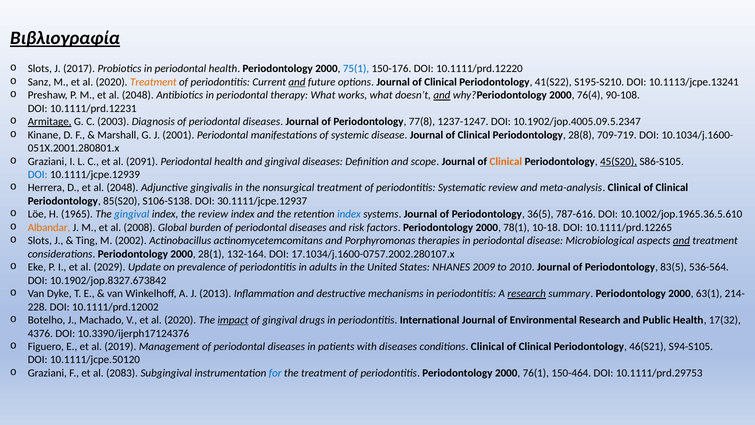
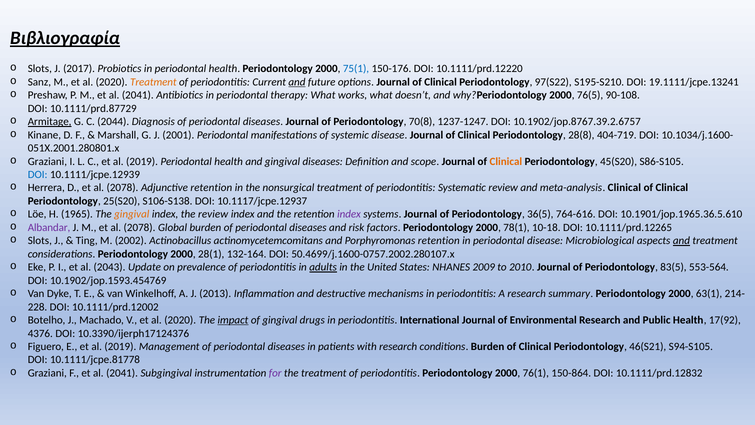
41(S22: 41(S22 -> 97(S22
10.1113/jcpe.13241: 10.1113/jcpe.13241 -> 19.1111/jcpe.13241
M et al 2048: 2048 -> 2041
and at (442, 95) underline: present -> none
76(4: 76(4 -> 76(5
10.1111/prd.12231: 10.1111/prd.12231 -> 10.1111/prd.87729
2003: 2003 -> 2044
77(8: 77(8 -> 70(8
10.1902/jop.4005.09.5.2347: 10.1902/jop.4005.09.5.2347 -> 10.1902/jop.8767.39.2.6757
709-719: 709-719 -> 404-719
C et al 2091: 2091 -> 2019
45(S20 underline: present -> none
D et al 2048: 2048 -> 2078
Adjunctive gingivalis: gingivalis -> retention
85(S20: 85(S20 -> 25(S20
30.1111/jcpe.12937: 30.1111/jcpe.12937 -> 10.1117/jcpe.12937
gingival at (132, 214) colour: blue -> orange
index at (349, 214) colour: blue -> purple
787-616: 787-616 -> 764-616
10.1002/jop.1965.36.5.610: 10.1002/jop.1965.36.5.610 -> 10.1901/jop.1965.36.5.610
Albandar colour: orange -> purple
M et al 2008: 2008 -> 2078
Porphyromonas therapies: therapies -> retention
17.1034/j.1600-0757.2002.280107.x: 17.1034/j.1600-0757.2002.280107.x -> 50.4699/j.1600-0757.2002.280107.x
2029: 2029 -> 2043
adults underline: none -> present
536-564: 536-564 -> 553-564
10.1902/jop.8327.673842: 10.1902/jop.8327.673842 -> 10.1902/jop.1593.454769
research at (527, 293) underline: present -> none
17(32: 17(32 -> 17(92
with diseases: diseases -> research
conditions Clinical: Clinical -> Burden
10.1111/jcpe.50120: 10.1111/jcpe.50120 -> 10.1111/jcpe.81778
F et al 2083: 2083 -> 2041
for colour: blue -> purple
150-464: 150-464 -> 150-864
10.1111/prd.29753: 10.1111/prd.29753 -> 10.1111/prd.12832
